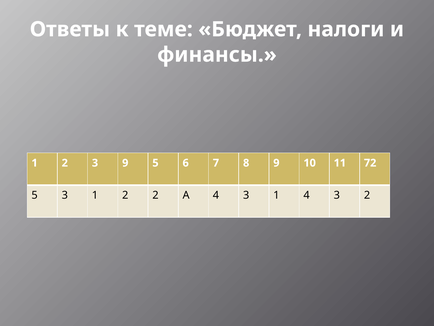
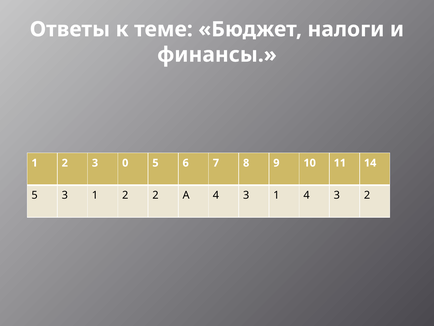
3 9: 9 -> 0
72: 72 -> 14
